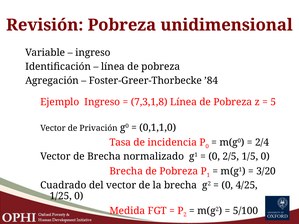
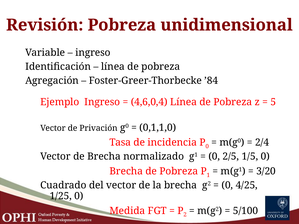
7,3,1,8: 7,3,1,8 -> 4,6,0,4
